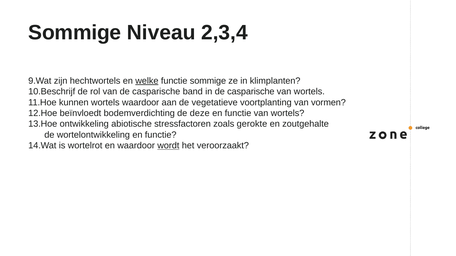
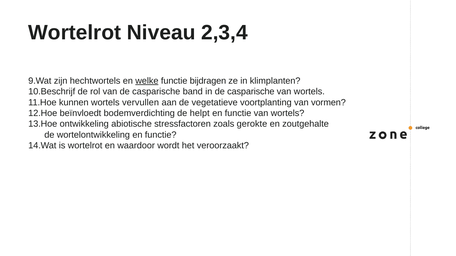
Sommige at (75, 33): Sommige -> Wortelrot
functie sommige: sommige -> bijdragen
wortels waardoor: waardoor -> vervullen
deze: deze -> helpt
wordt underline: present -> none
